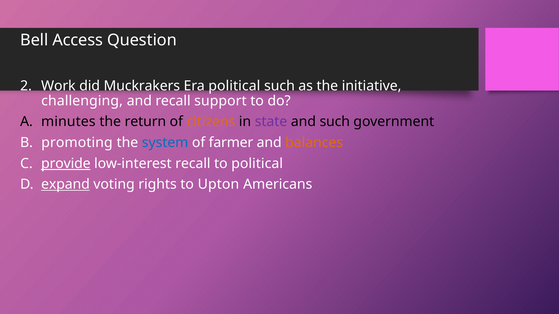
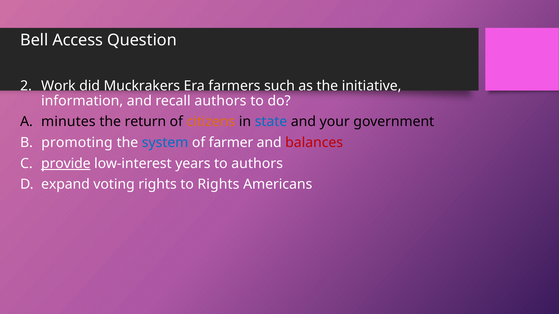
Era political: political -> farmers
challenging: challenging -> information
recall support: support -> authors
state colour: purple -> blue
and such: such -> your
balances colour: orange -> red
low-interest recall: recall -> years
to political: political -> authors
expand underline: present -> none
to Upton: Upton -> Rights
